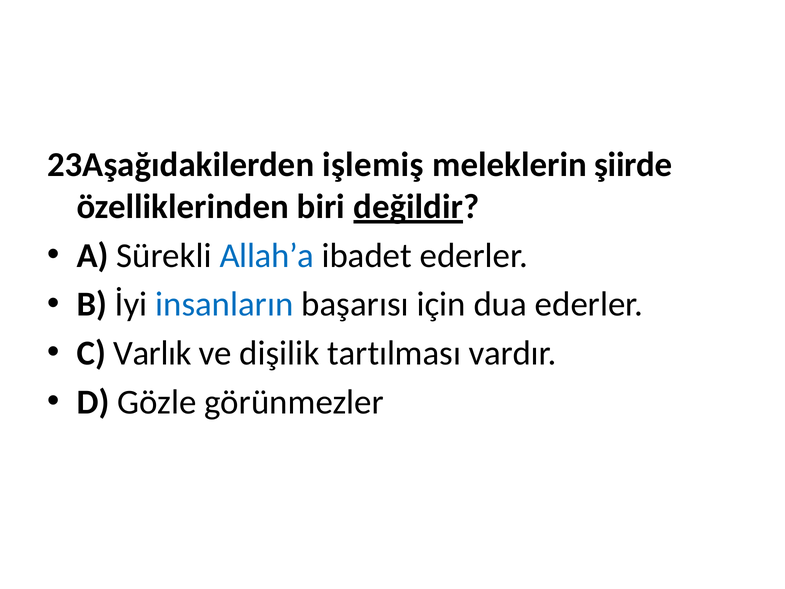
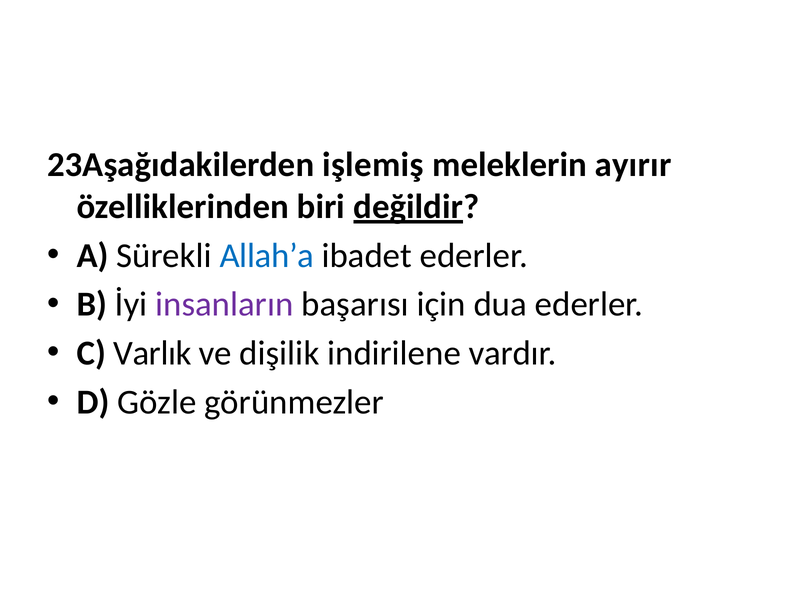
şiirde: şiirde -> ayırır
insanların colour: blue -> purple
tartılması: tartılması -> indirilene
